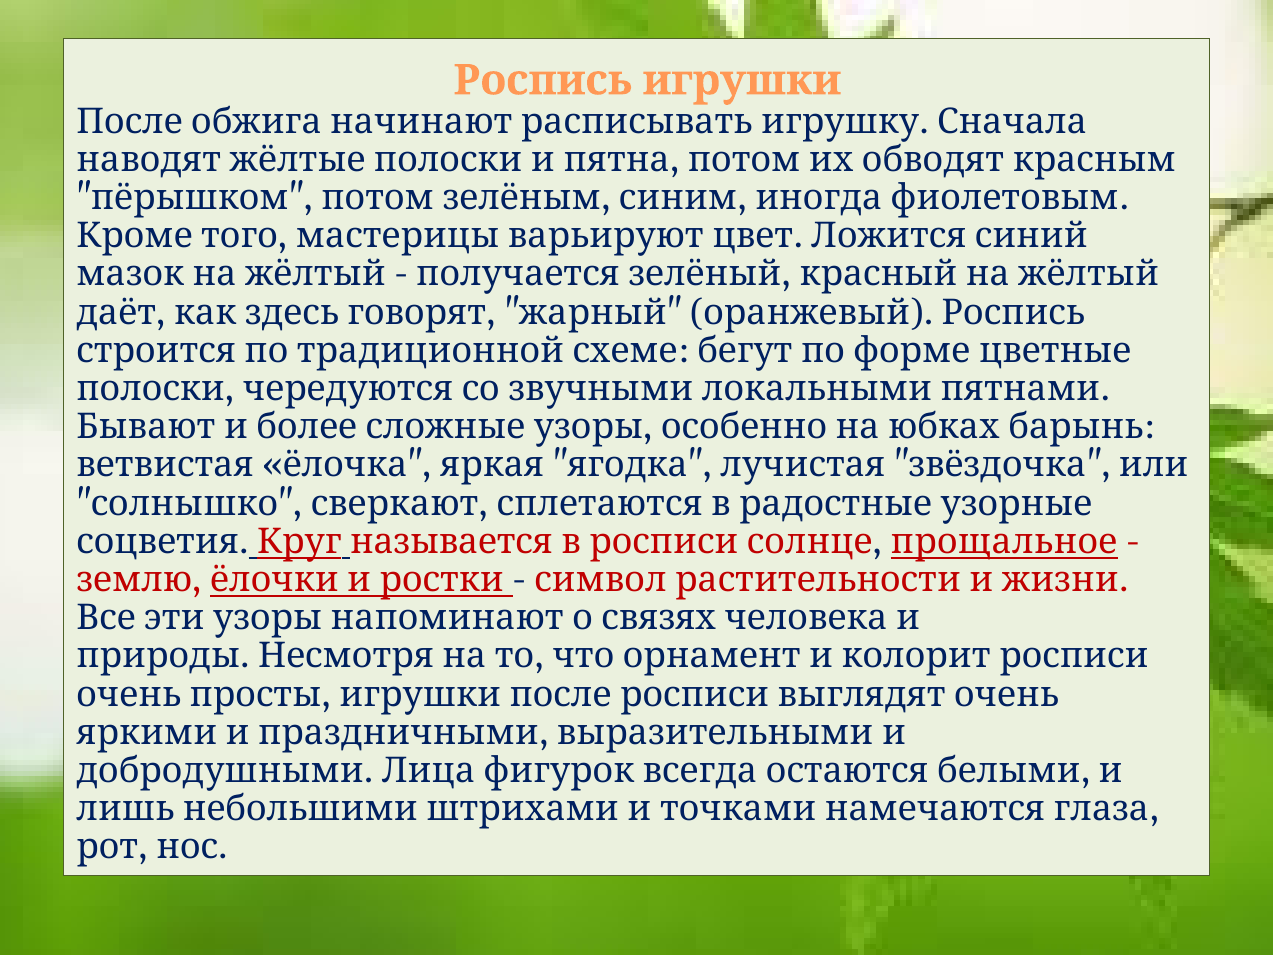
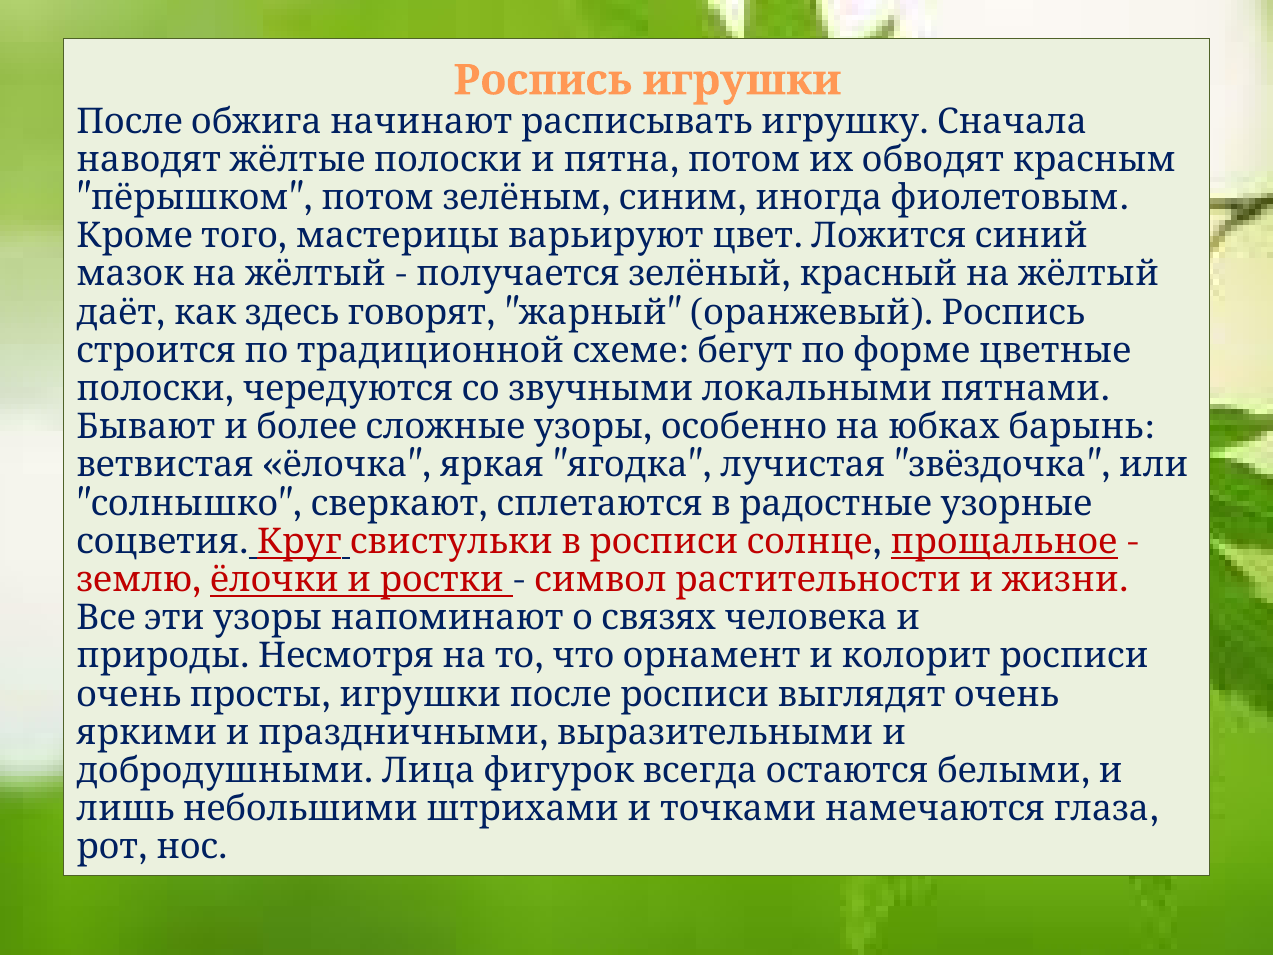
называется: называется -> свистульки
